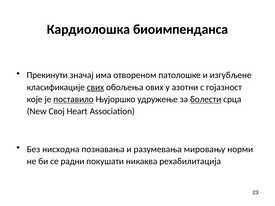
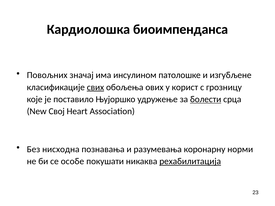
Прекинути: Прекинути -> Повољних
отвореном: отвореном -> инсулином
азотни: азотни -> корист
гојазност: гојазност -> грозницу
поставило underline: present -> none
мировању: мировању -> коронарну
радни: радни -> особе
рехабилитација underline: none -> present
